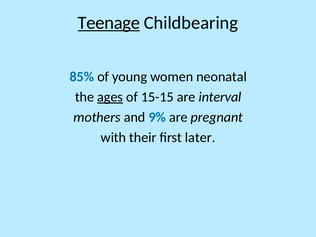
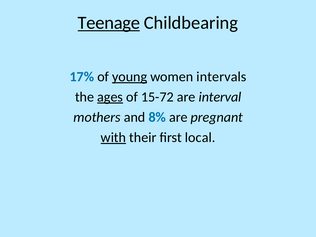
85%: 85% -> 17%
young underline: none -> present
neonatal: neonatal -> intervals
15-15: 15-15 -> 15-72
9%: 9% -> 8%
with underline: none -> present
later: later -> local
